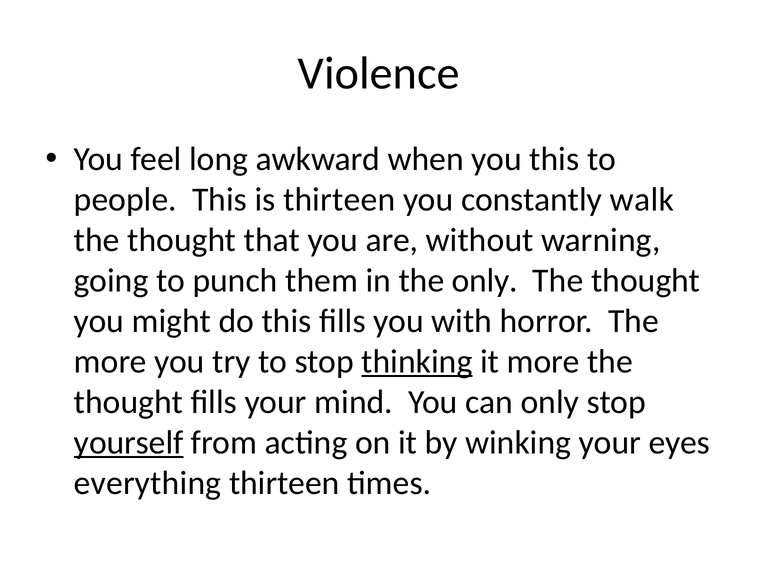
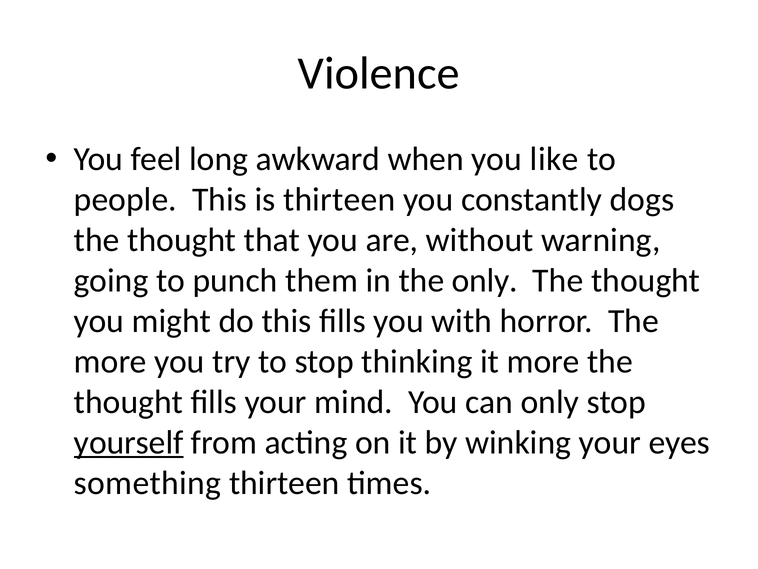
you this: this -> like
walk: walk -> dogs
thinking underline: present -> none
everything: everything -> something
